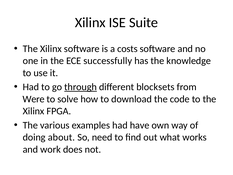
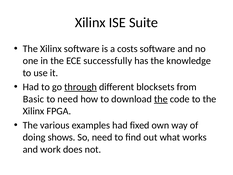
Were: Were -> Basic
to solve: solve -> need
the at (161, 99) underline: none -> present
have: have -> fixed
about: about -> shows
